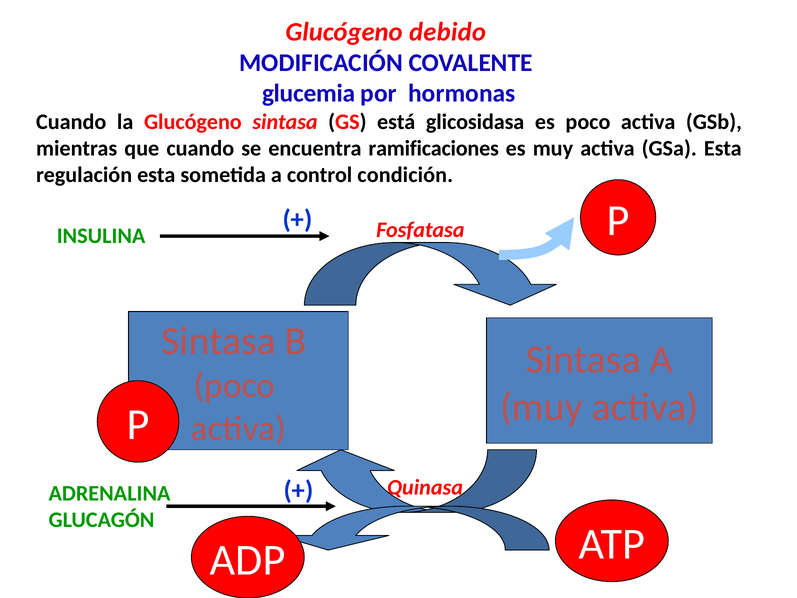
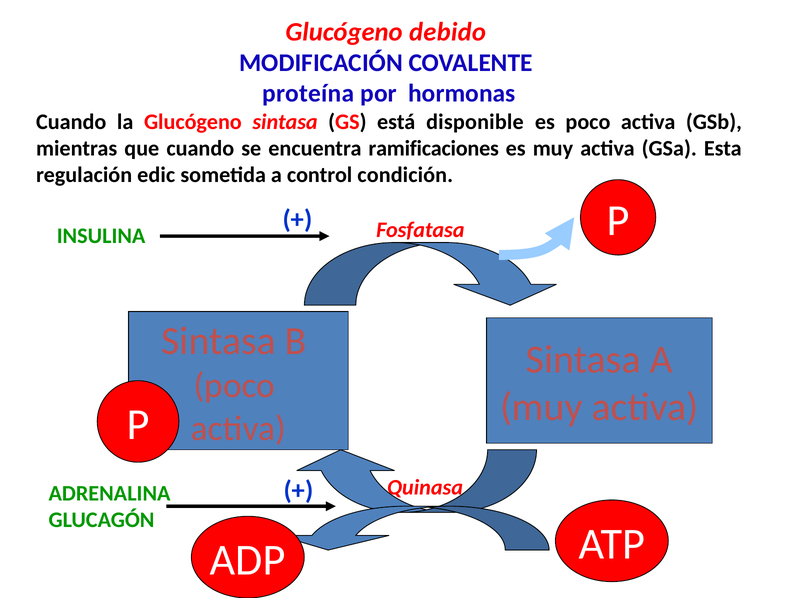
glucemia: glucemia -> proteína
glicosidasa: glicosidasa -> disponible
regulación esta: esta -> edic
